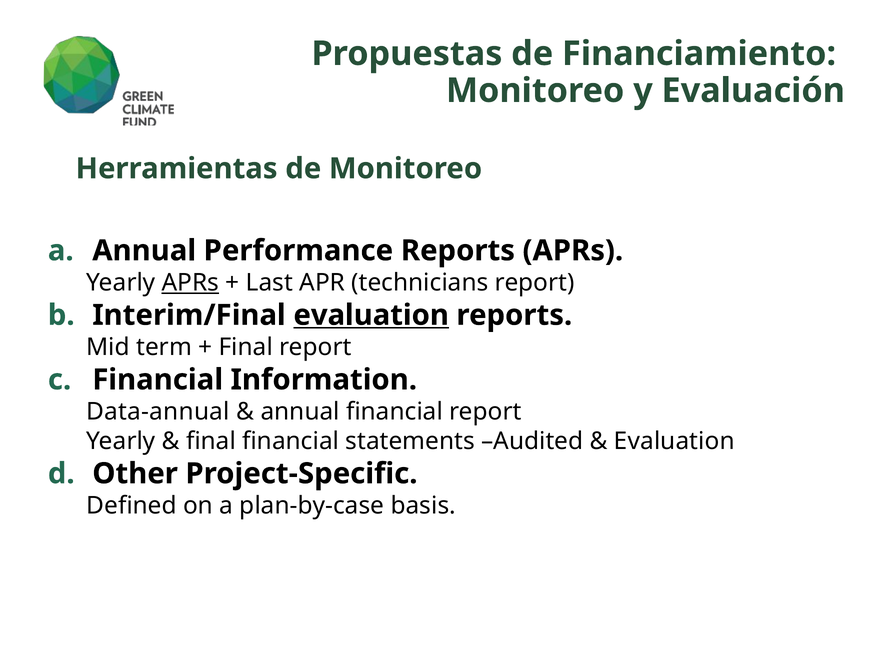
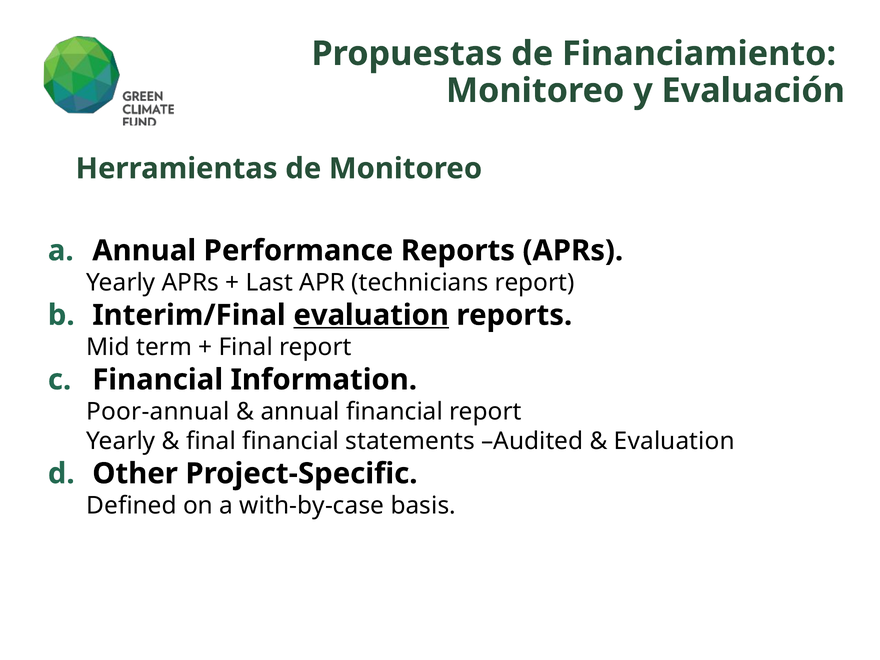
APRs at (190, 283) underline: present -> none
Data-annual: Data-annual -> Poor-annual
plan-by-case: plan-by-case -> with-by-case
